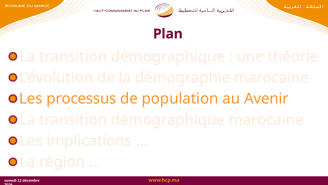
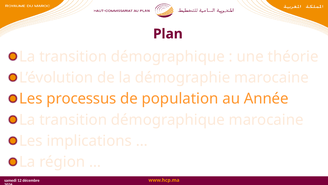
Avenir: Avenir -> Année
